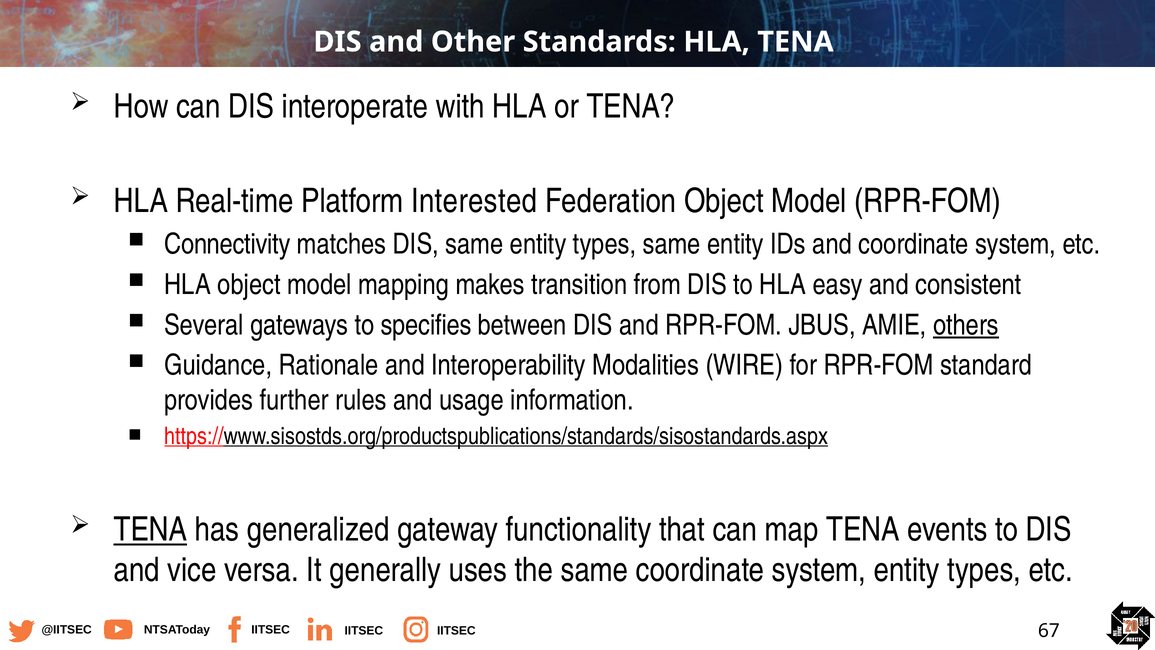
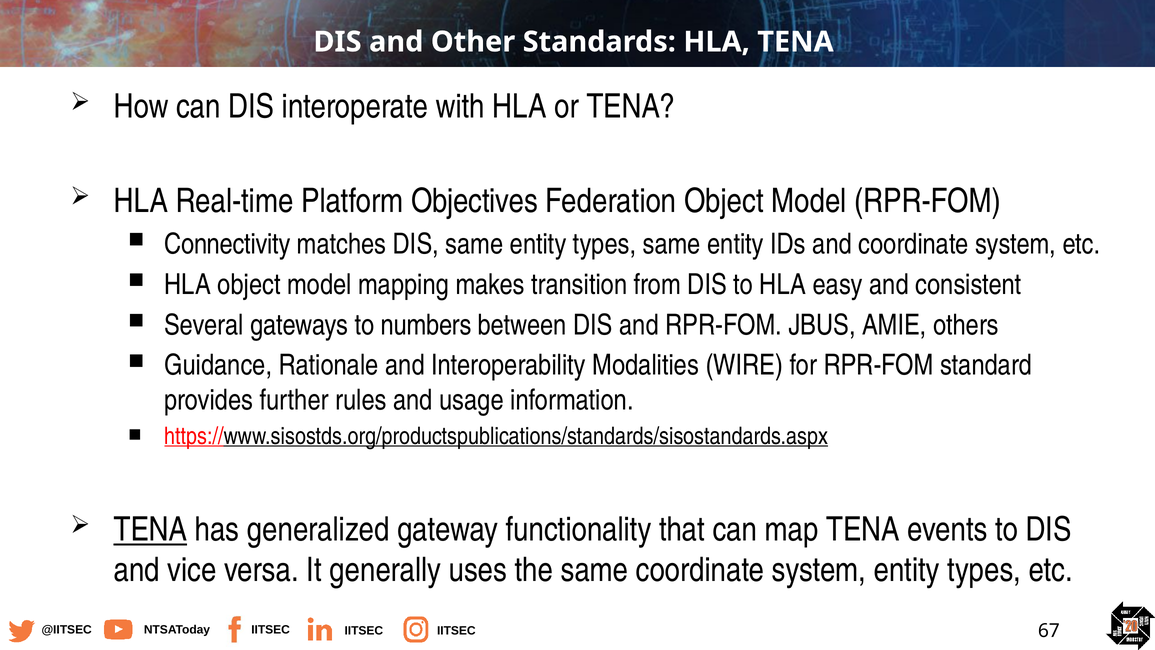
Interested: Interested -> Objectives
specifies: specifies -> numbers
others underline: present -> none
